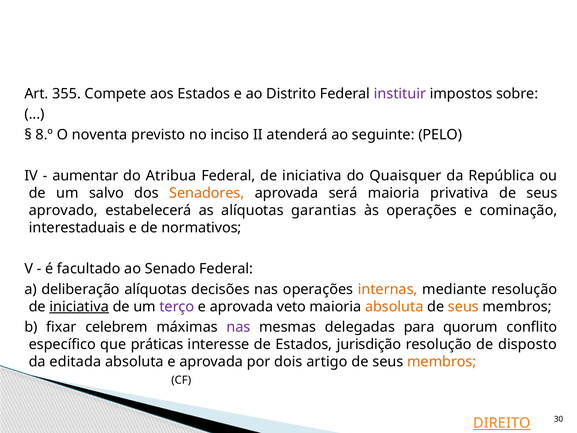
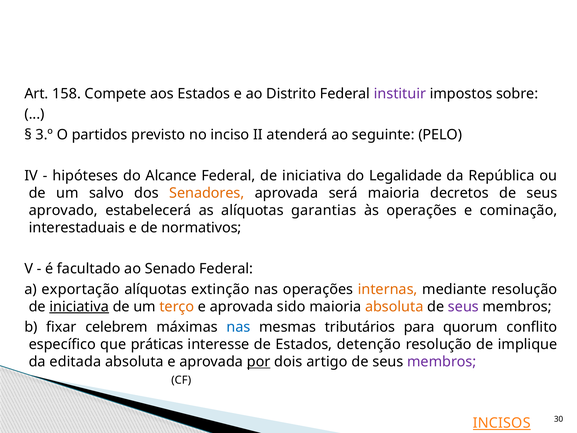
355: 355 -> 158
8.º: 8.º -> 3.º
noventa: noventa -> partidos
aumentar: aumentar -> hipóteses
Atribua: Atribua -> Alcance
Quaisquer: Quaisquer -> Legalidade
privativa: privativa -> decretos
deliberação: deliberação -> exportação
decisões: decisões -> extinção
terço colour: purple -> orange
veto: veto -> sido
seus at (463, 306) colour: orange -> purple
nas at (238, 327) colour: purple -> blue
delegadas: delegadas -> tributários
jurisdição: jurisdição -> detenção
disposto: disposto -> implique
por underline: none -> present
membros at (442, 362) colour: orange -> purple
DIREITO: DIREITO -> INCISOS
